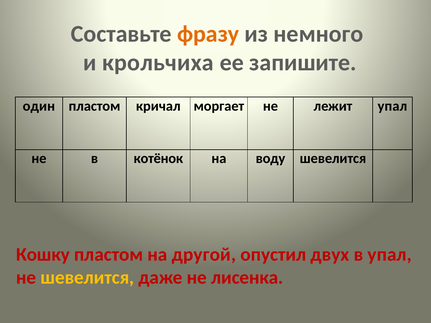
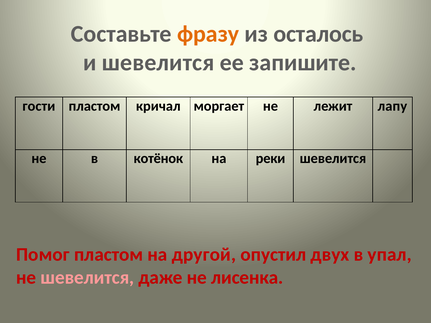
немного: немного -> осталось
и крольчиха: крольчиха -> шевелится
один: один -> гости
лежит упал: упал -> лапу
воду: воду -> реки
Кошку: Кошку -> Помог
шевелится at (87, 278) colour: yellow -> pink
